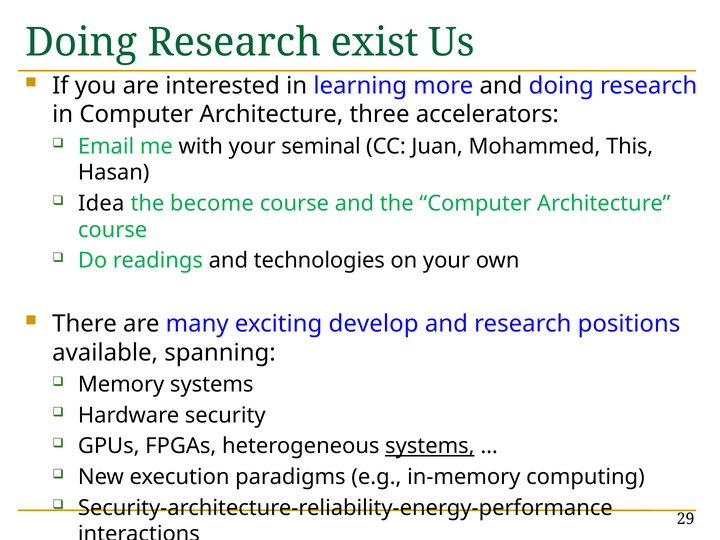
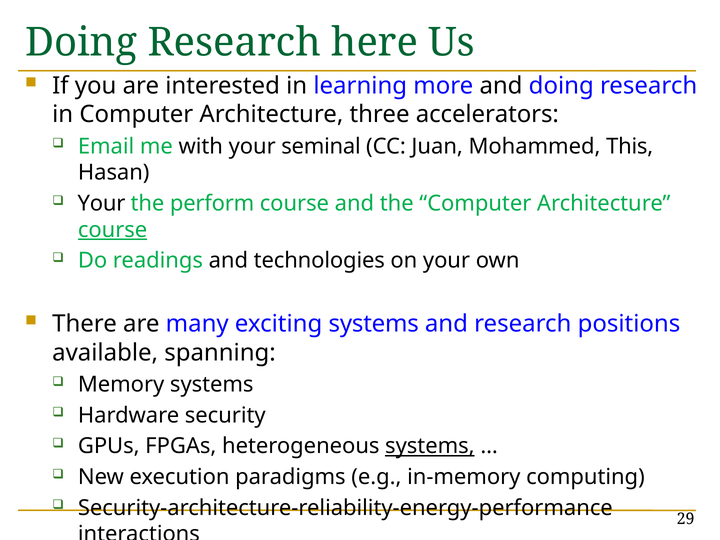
exist: exist -> here
Idea at (101, 203): Idea -> Your
become: become -> perform
course at (113, 230) underline: none -> present
exciting develop: develop -> systems
